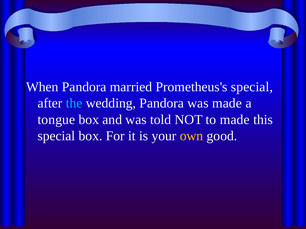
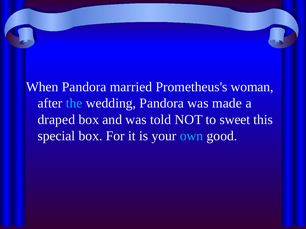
Prometheus's special: special -> woman
tongue: tongue -> draped
to made: made -> sweet
own colour: yellow -> light blue
